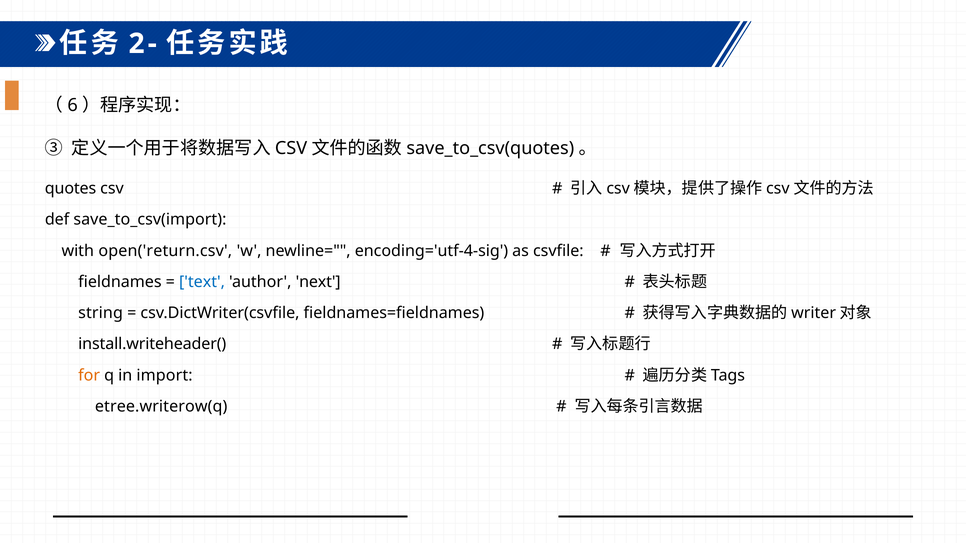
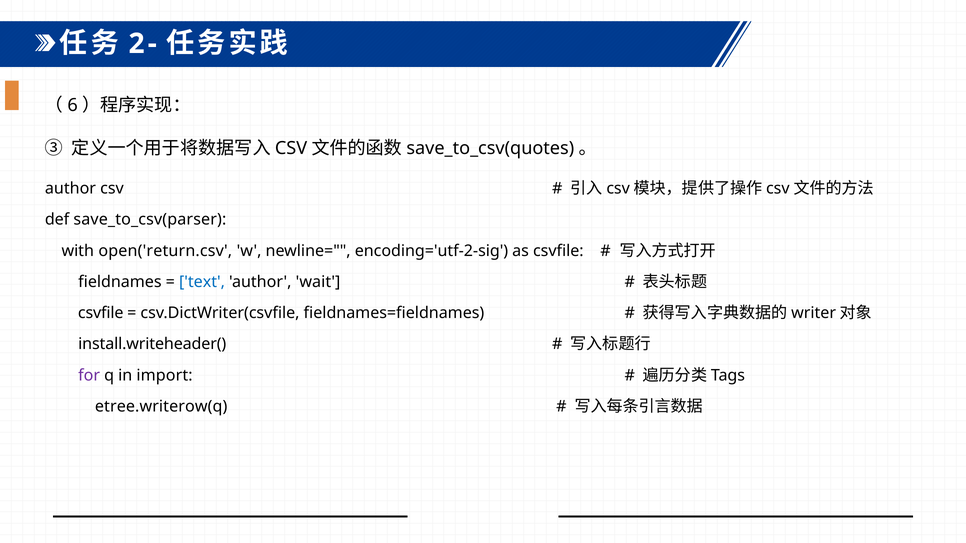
quotes at (71, 189): quotes -> author
save_to_csv(import: save_to_csv(import -> save_to_csv(parser
encoding='utf-4-sig: encoding='utf-4-sig -> encoding='utf-2-sig
next: next -> wait
string at (101, 313): string -> csvfile
for colour: orange -> purple
